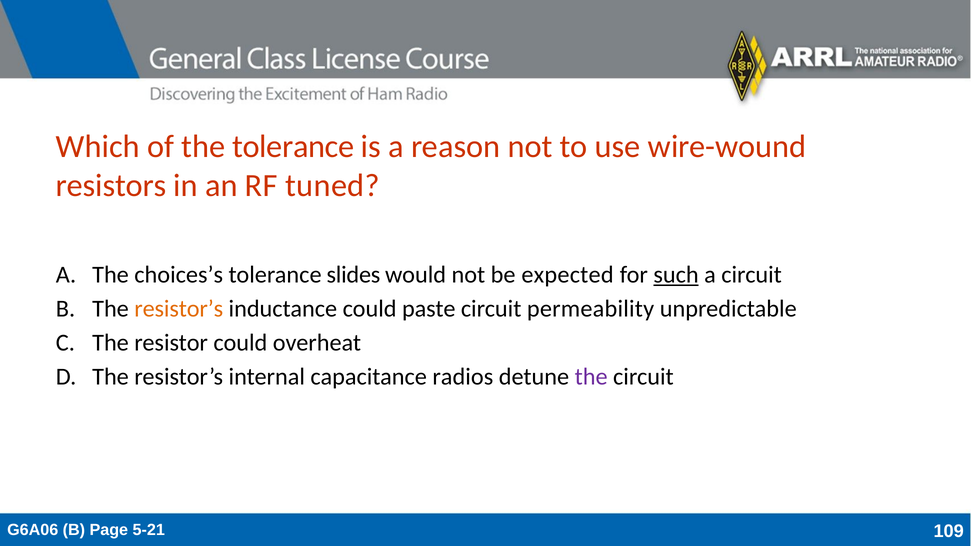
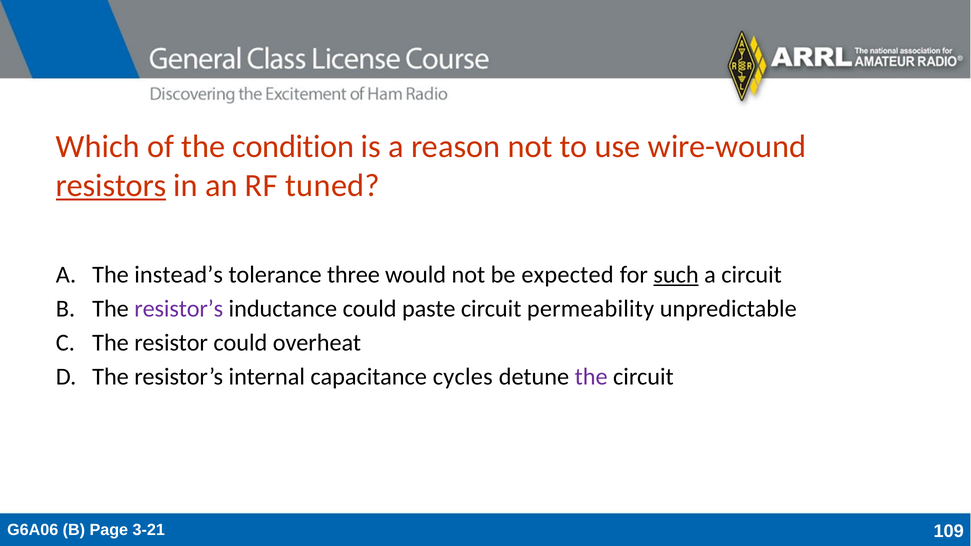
the tolerance: tolerance -> condition
resistors underline: none -> present
choices’s: choices’s -> instead’s
slides: slides -> three
resistor’s at (179, 309) colour: orange -> purple
radios: radios -> cycles
5-21: 5-21 -> 3-21
